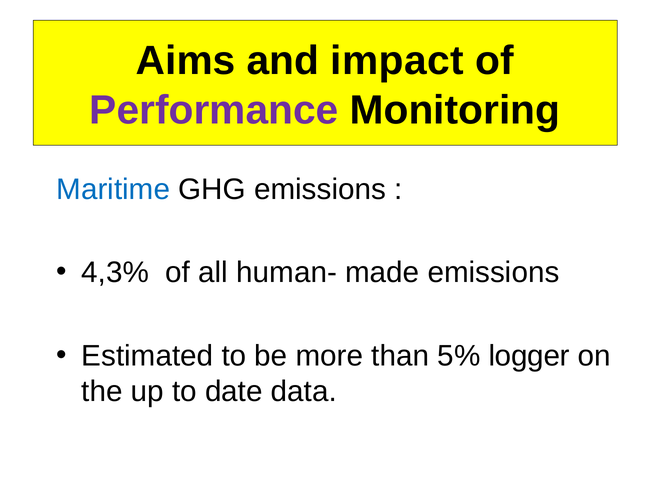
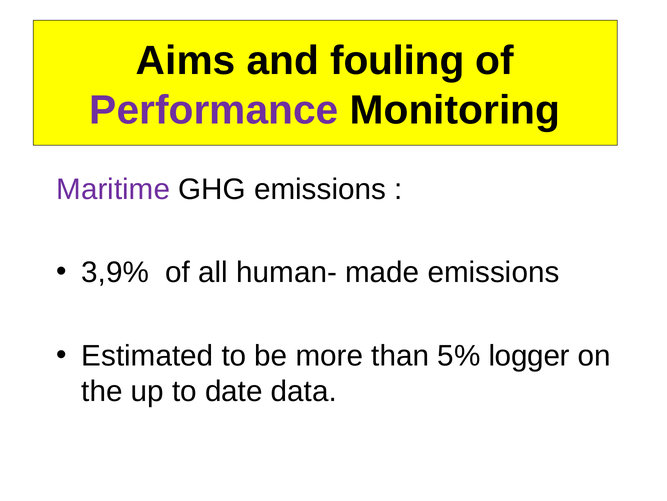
impact: impact -> fouling
Maritime colour: blue -> purple
4,3%: 4,3% -> 3,9%
